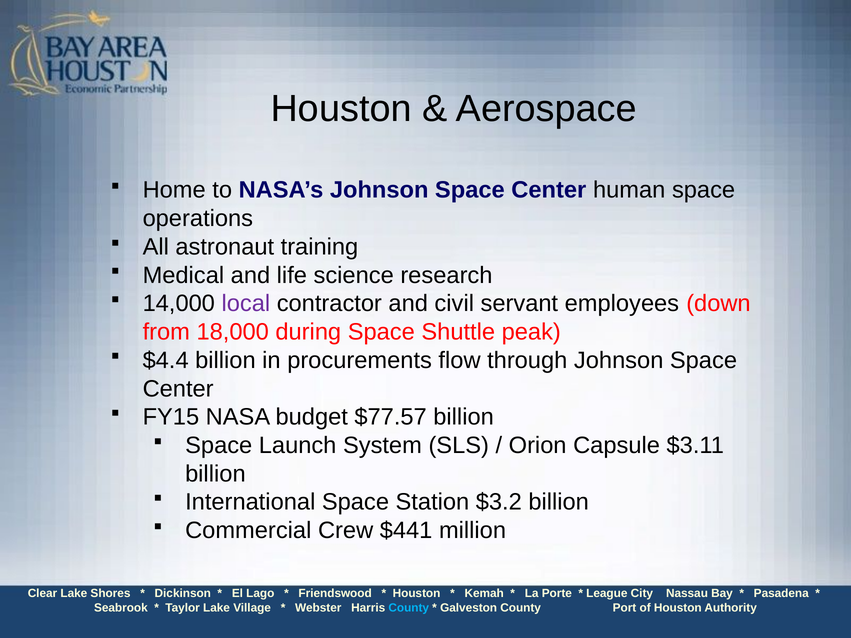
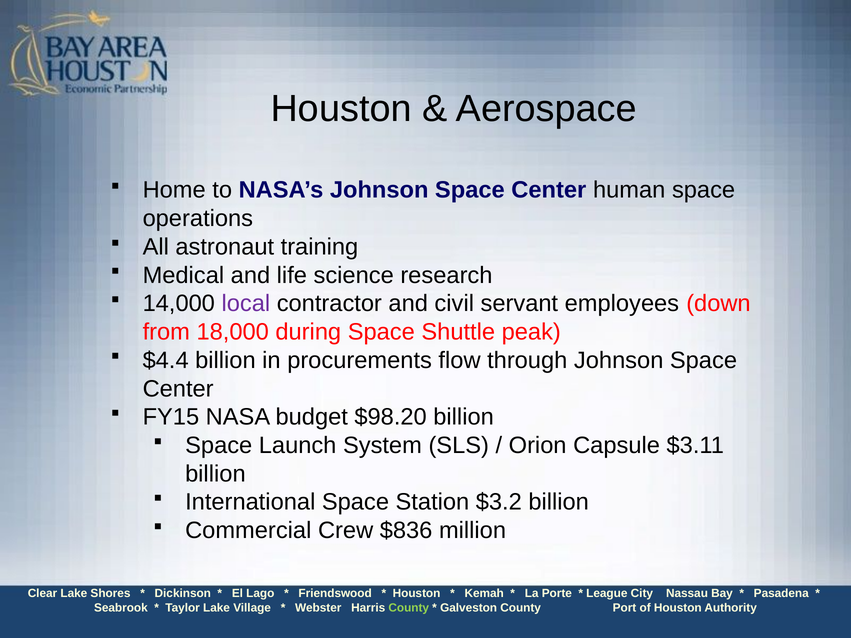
$77.57: $77.57 -> $98.20
$441: $441 -> $836
County at (409, 608) colour: light blue -> light green
